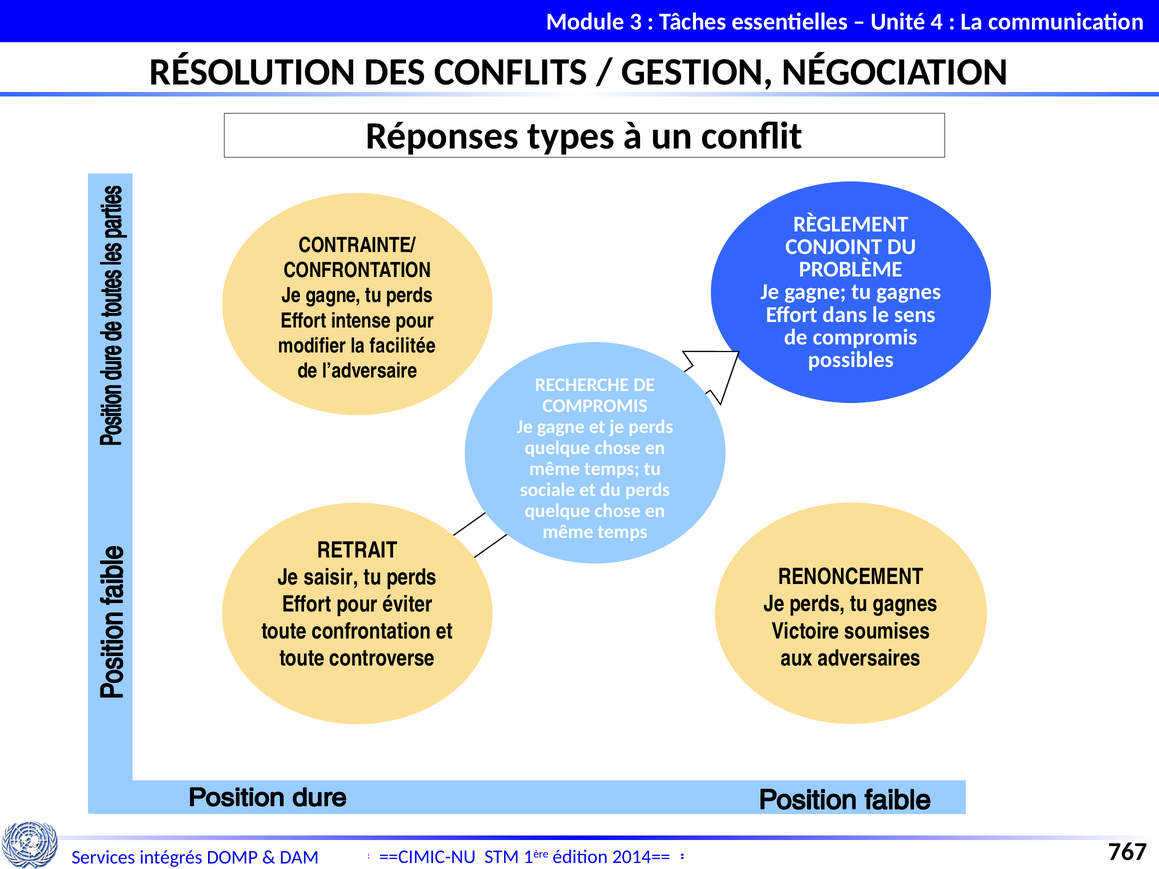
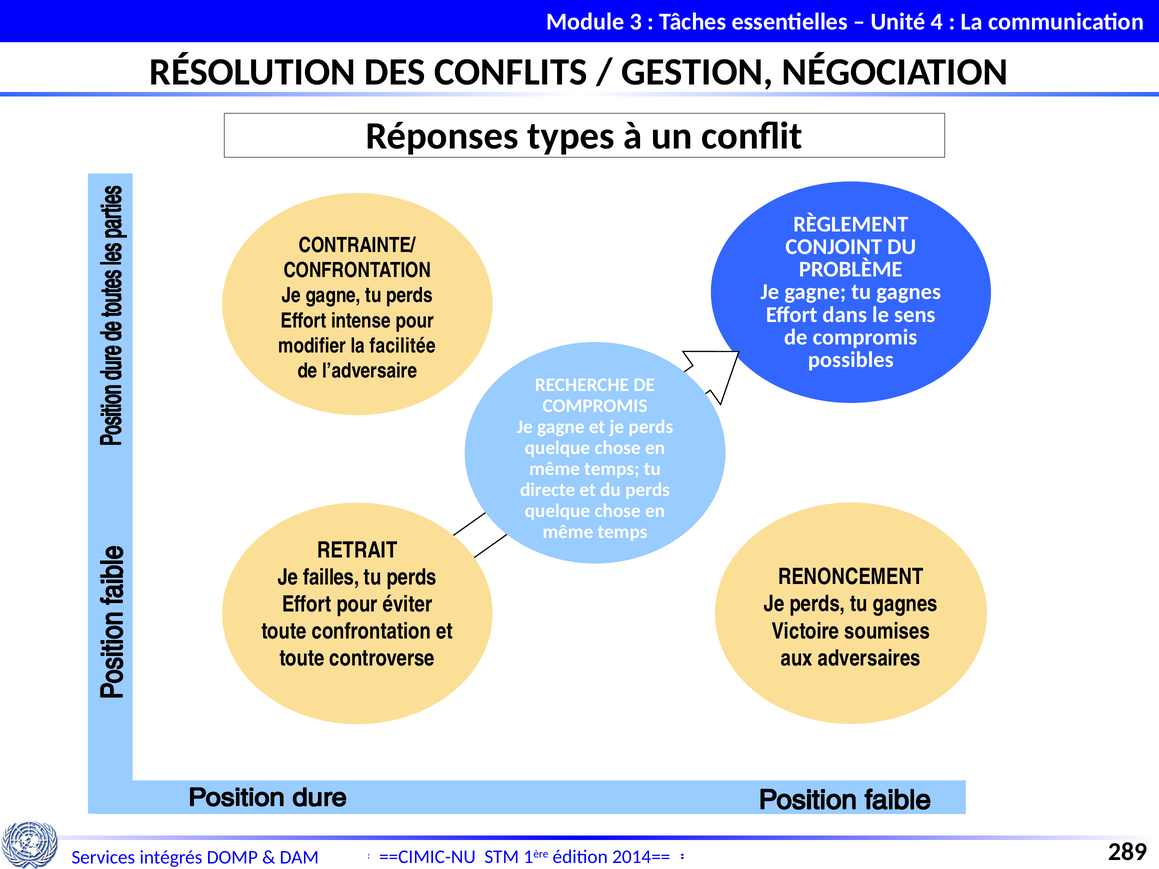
sociale: sociale -> directe
saisir: saisir -> failles
767: 767 -> 289
